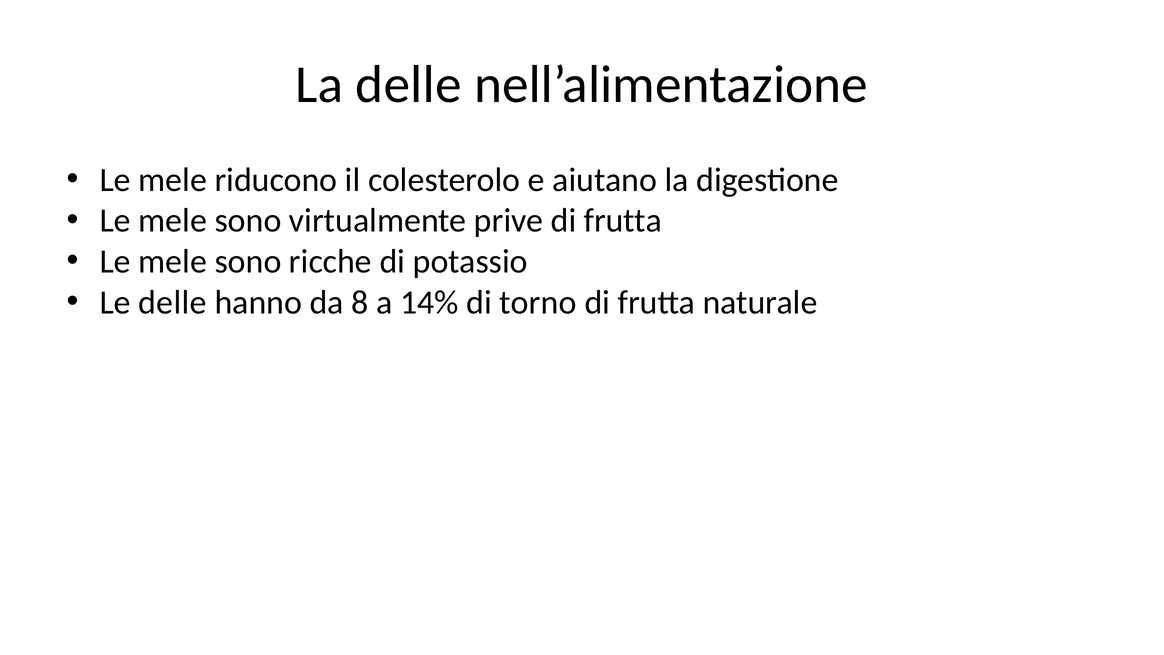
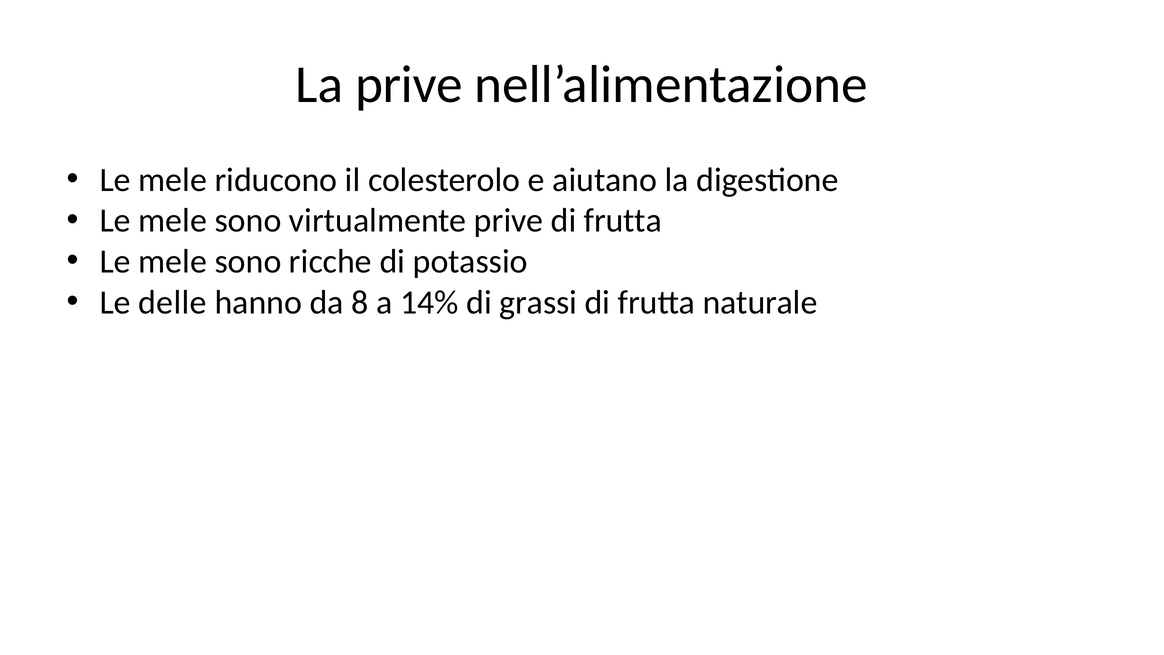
La delle: delle -> prive
torno: torno -> grassi
